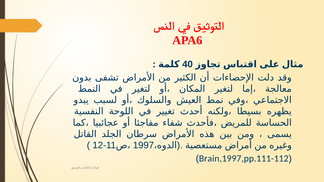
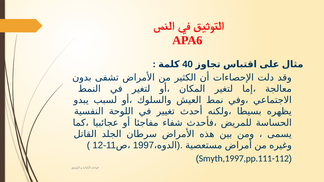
Brain,1997,pp.111-112: Brain,1997,pp.111-112 -> Smyth,1997,pp.111-112
